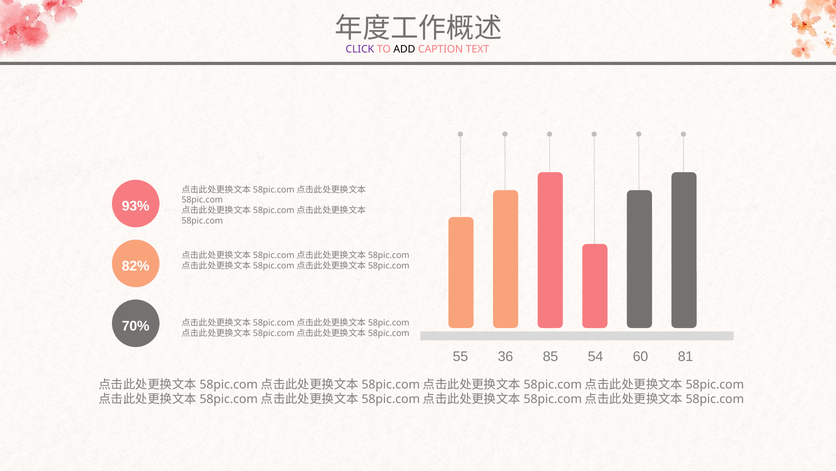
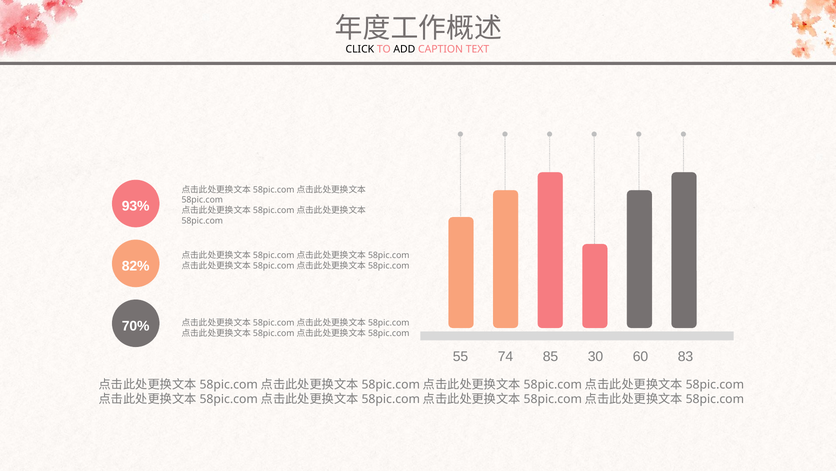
CLICK colour: purple -> black
36: 36 -> 74
54: 54 -> 30
81: 81 -> 83
